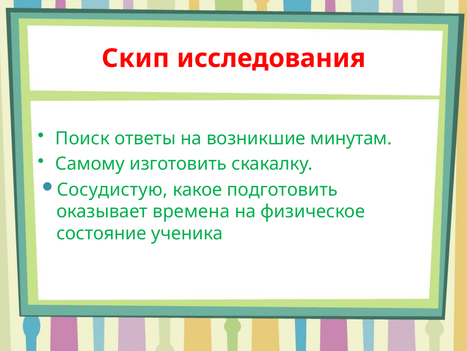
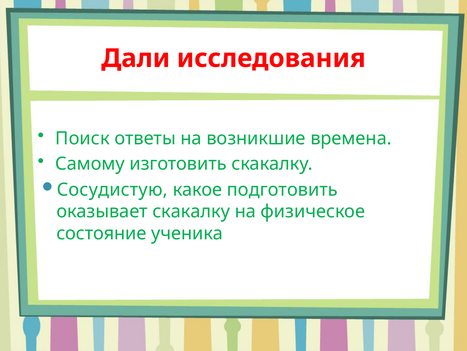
Скип: Скип -> Дали
минутам: минутам -> времена
оказывает времена: времена -> скакалку
